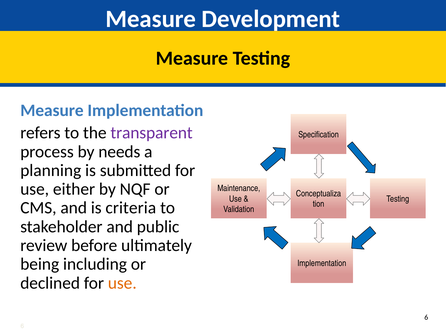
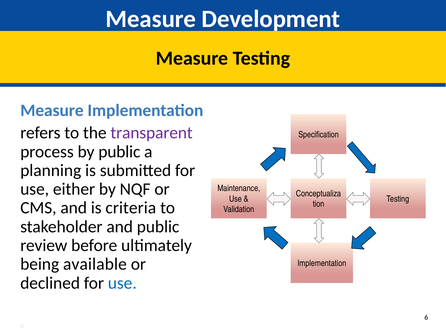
by needs: needs -> public
including: including -> available
use at (122, 283) colour: orange -> blue
